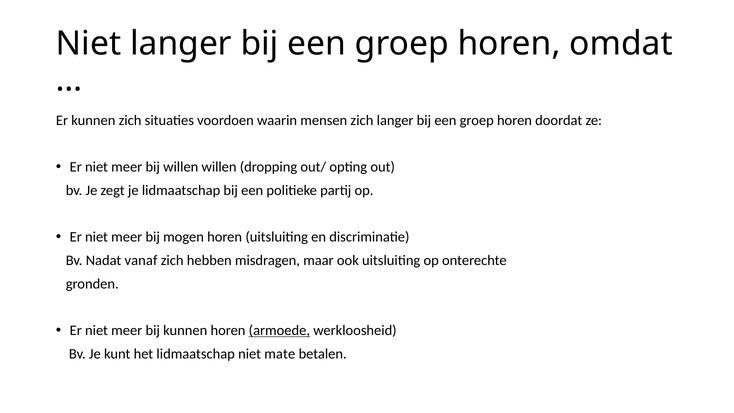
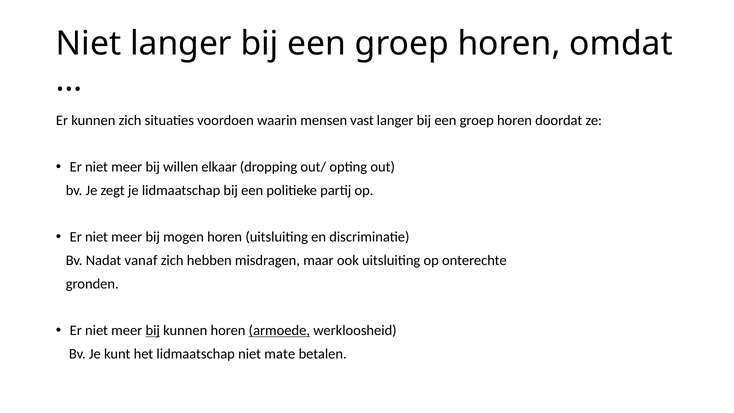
mensen zich: zich -> vast
willen willen: willen -> elkaar
bij at (153, 330) underline: none -> present
